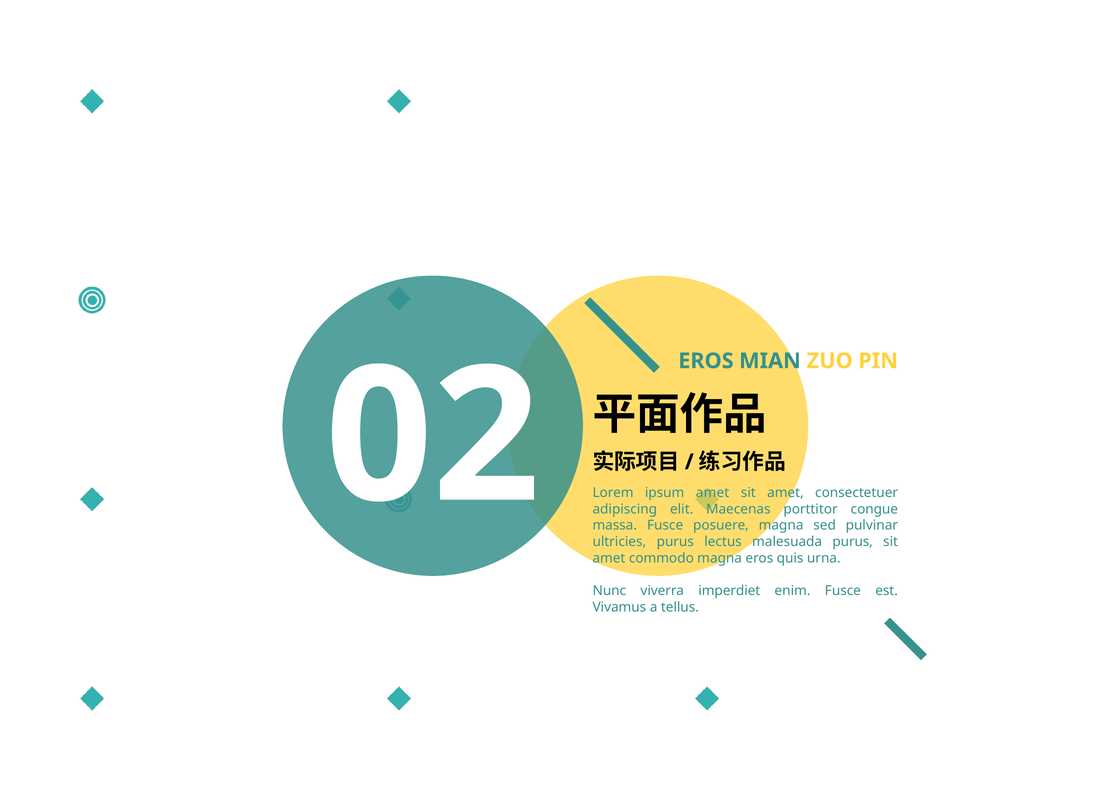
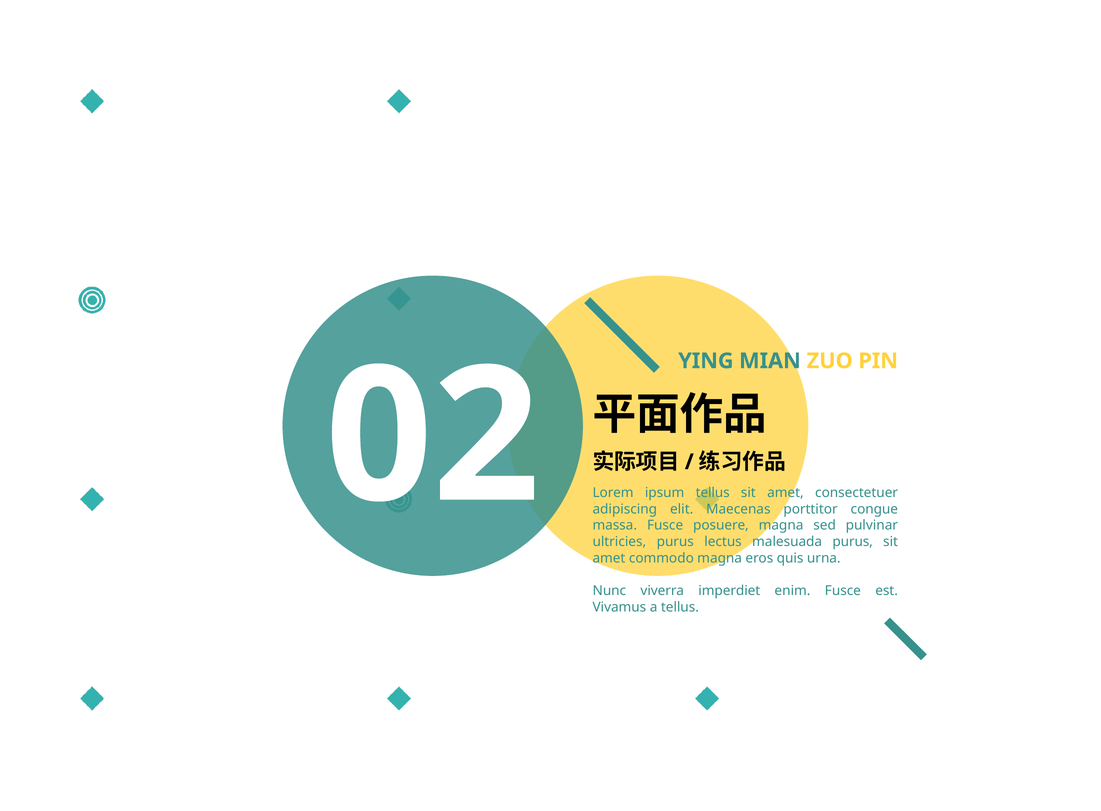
EROS at (706, 361): EROS -> YING
ipsum amet: amet -> tellus
